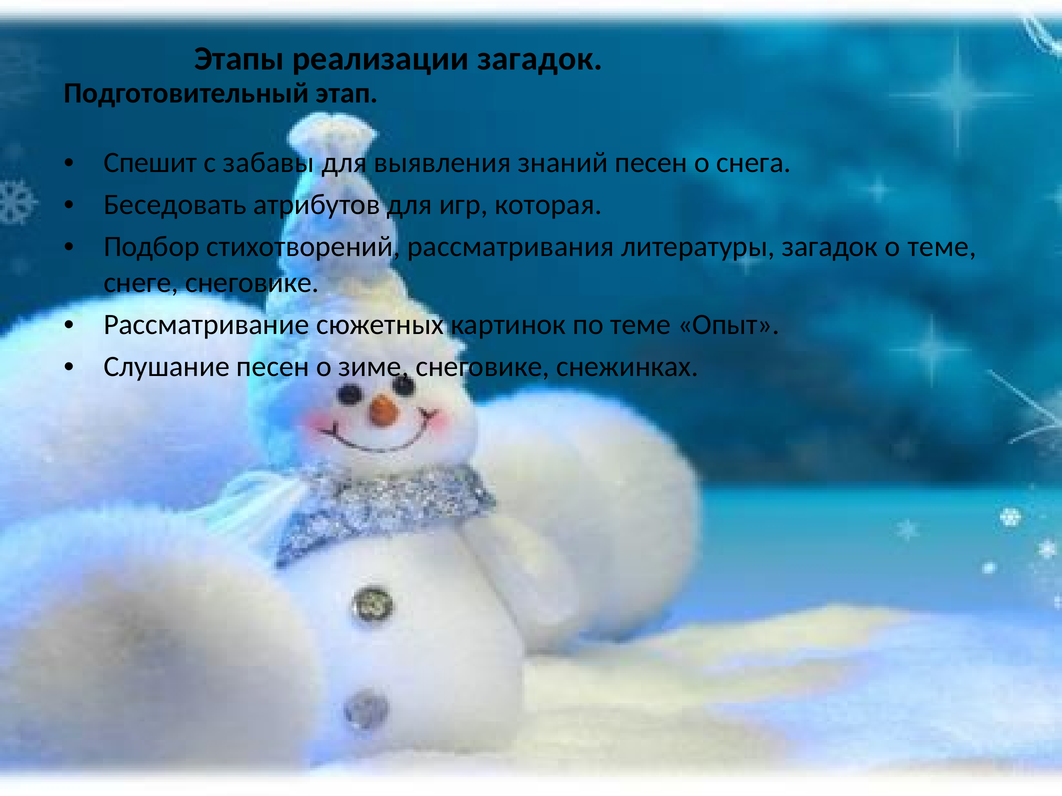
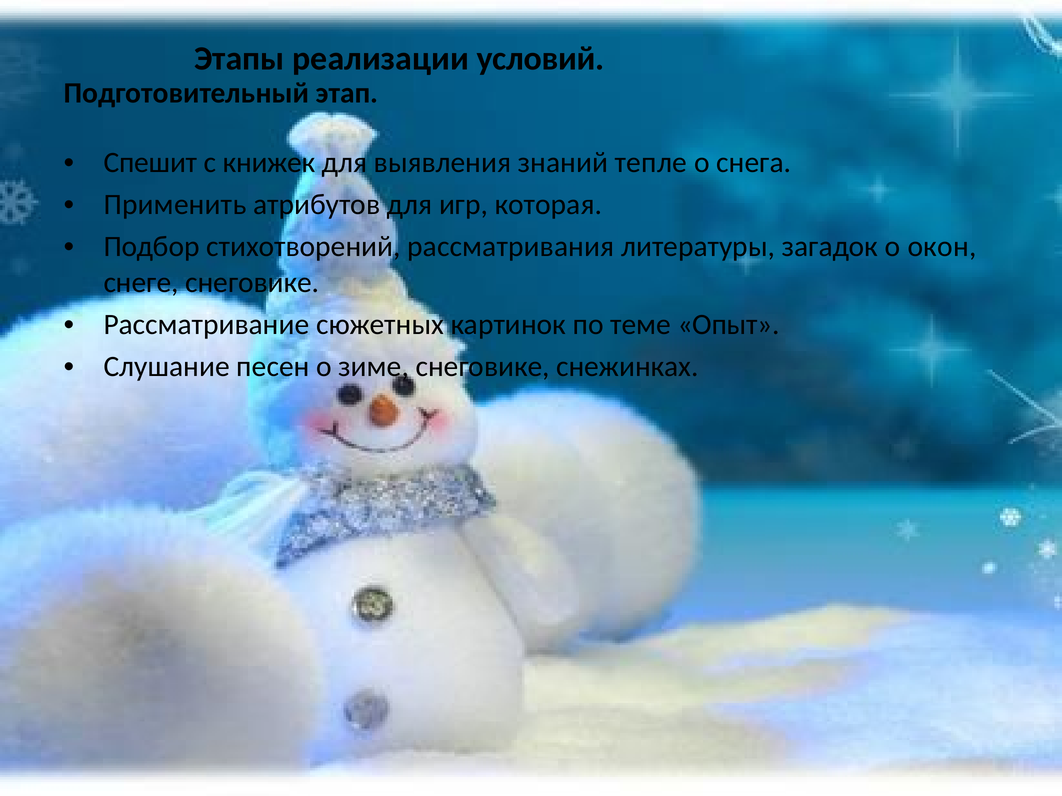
реализации загадок: загадок -> условий
забавы: забавы -> книжек
знаний песен: песен -> тепле
Беседовать: Беседовать -> Применить
о теме: теме -> окон
